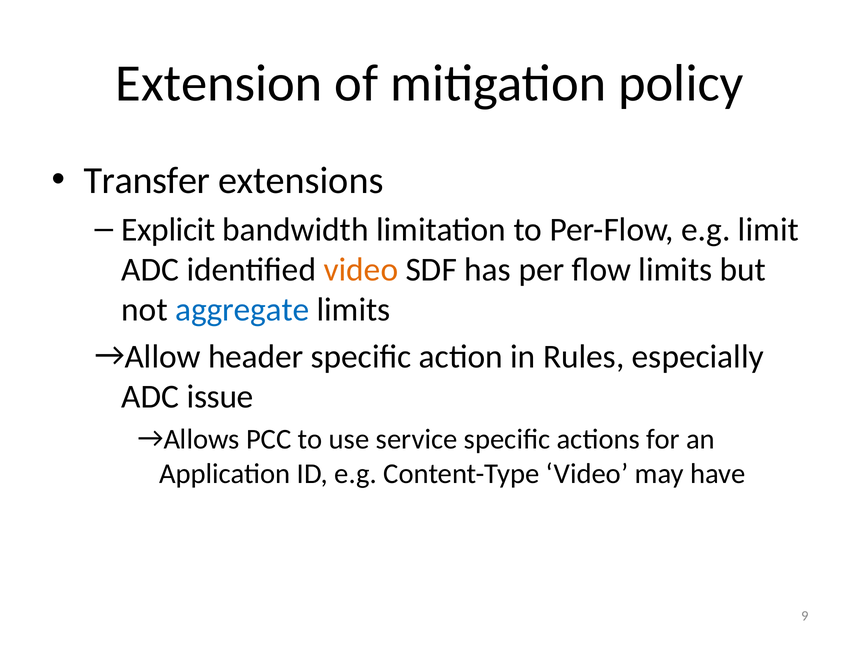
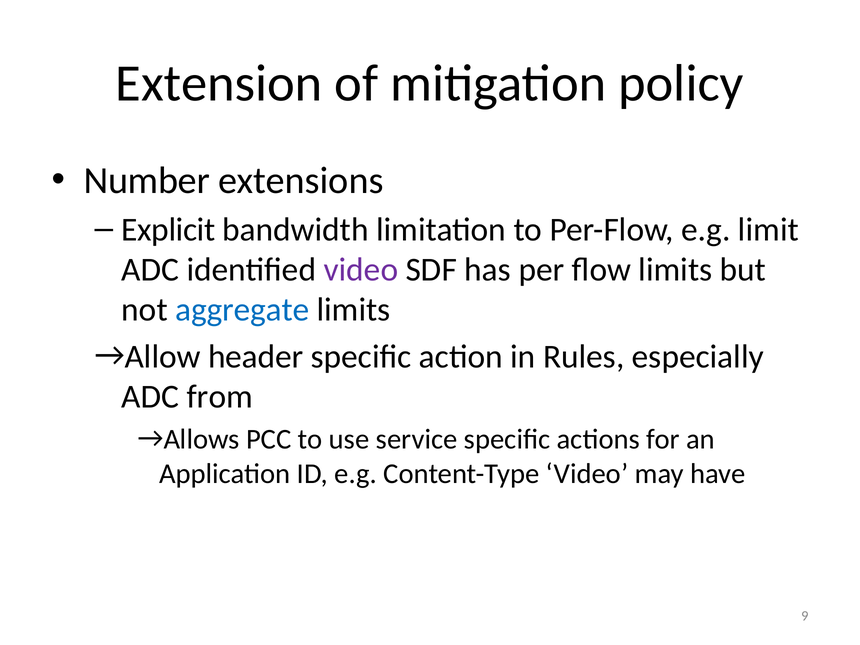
Transfer: Transfer -> Number
video at (361, 270) colour: orange -> purple
issue: issue -> from
